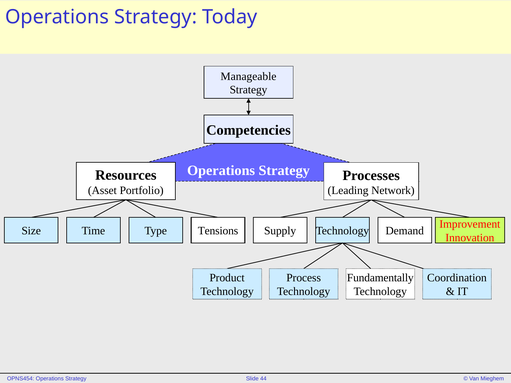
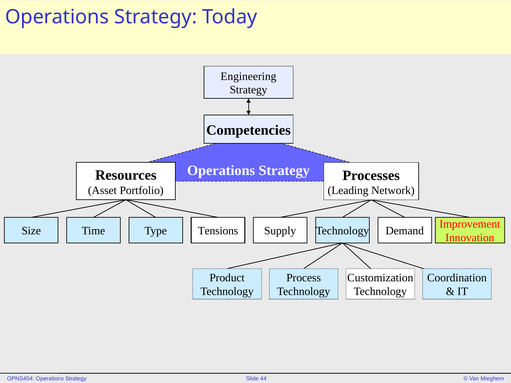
Manageable: Manageable -> Engineering
Fundamentally: Fundamentally -> Customization
